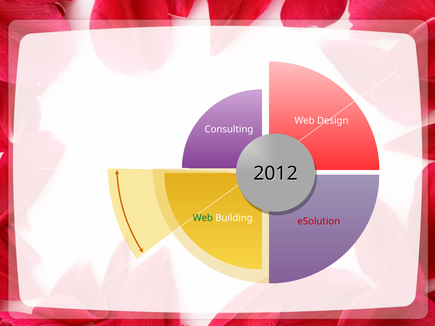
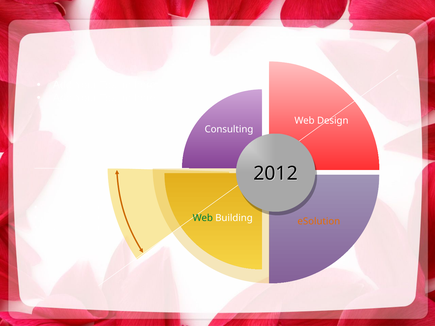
eSolution colour: red -> orange
